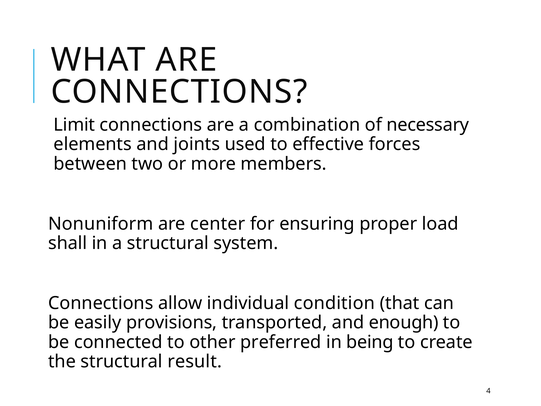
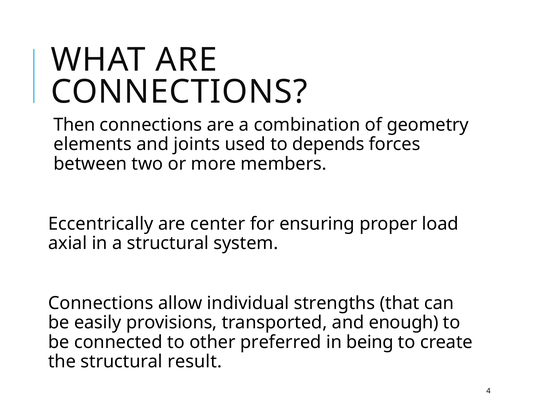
Limit: Limit -> Then
necessary: necessary -> geometry
effective: effective -> depends
Nonuniform: Nonuniform -> Eccentrically
shall: shall -> axial
condition: condition -> strengths
